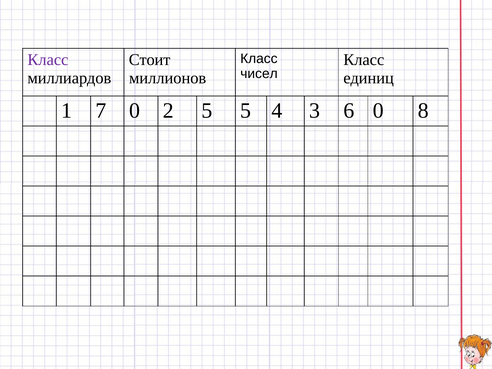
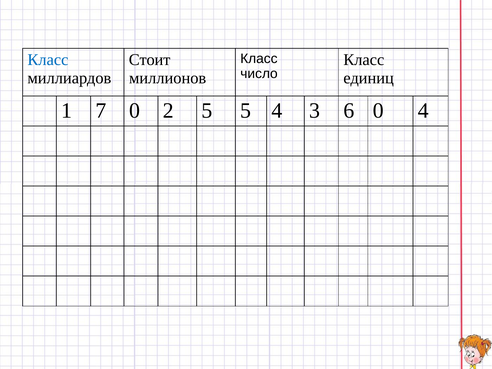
Класс at (48, 60) colour: purple -> blue
чисел: чисел -> число
0 8: 8 -> 4
